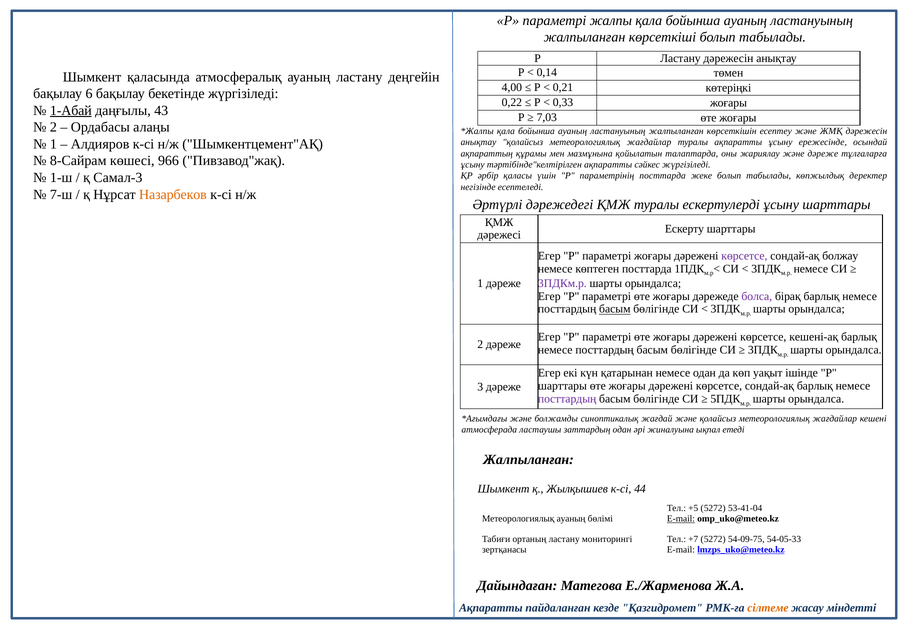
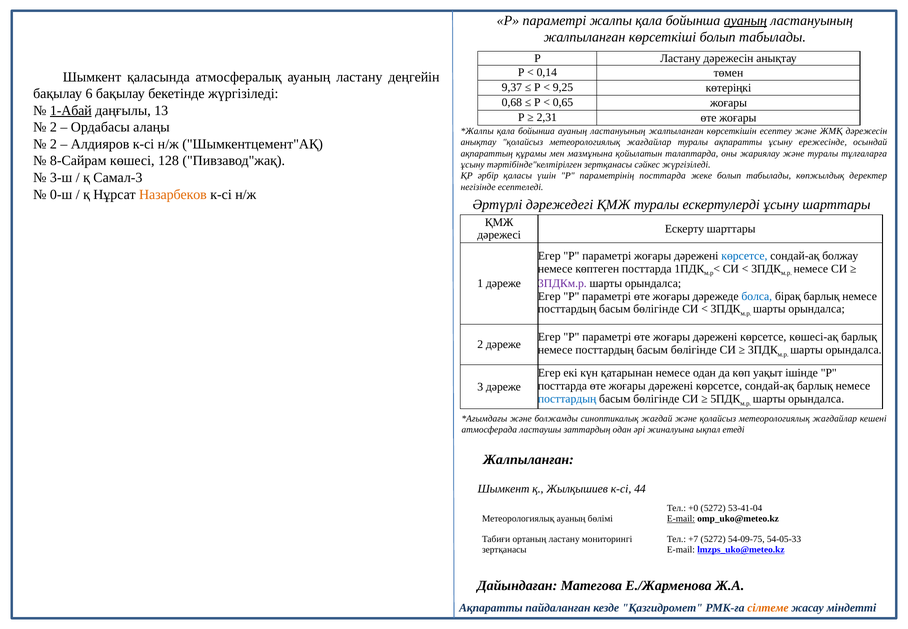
ауаның at (745, 21) underline: none -> present
4,00: 4,00 -> 9,37
0,21: 0,21 -> 9,25
0,22: 0,22 -> 0,68
0,33: 0,33 -> 0,65
43: 43 -> 13
7,03: 7,03 -> 2,31
1 at (53, 144): 1 -> 2
және дәреже: дәреже -> туралы
966: 966 -> 128
тәртібінде"келтірілген ақпаратты: ақпаратты -> зертқанасы
1-ш: 1-ш -> 3-ш
7-ш: 7-ш -> 0-ш
көрсетсе at (744, 256) colour: purple -> blue
болса colour: purple -> blue
басым at (615, 309) underline: present -> none
кешені-ақ: кешені-ақ -> көшесі-ақ
шарттары at (562, 386): шарттары -> посттарда
посттардың at (567, 398) colour: purple -> blue
+5: +5 -> +0
